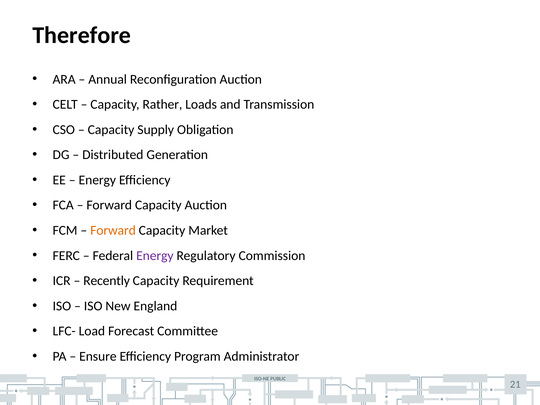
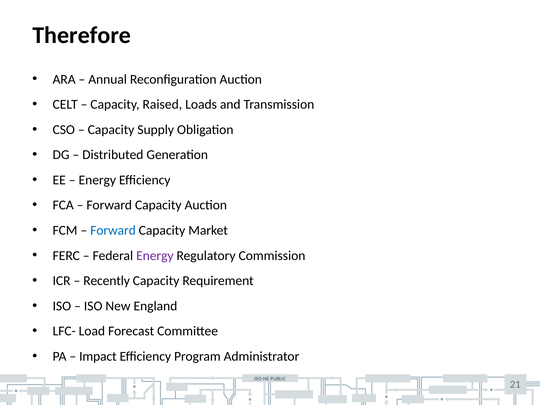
Rather: Rather -> Raised
Forward at (113, 230) colour: orange -> blue
Ensure: Ensure -> Impact
